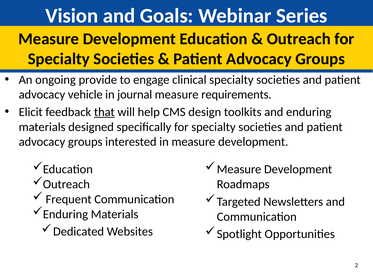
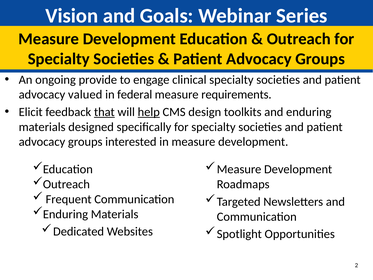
vehicle: vehicle -> valued
journal: journal -> federal
help underline: none -> present
